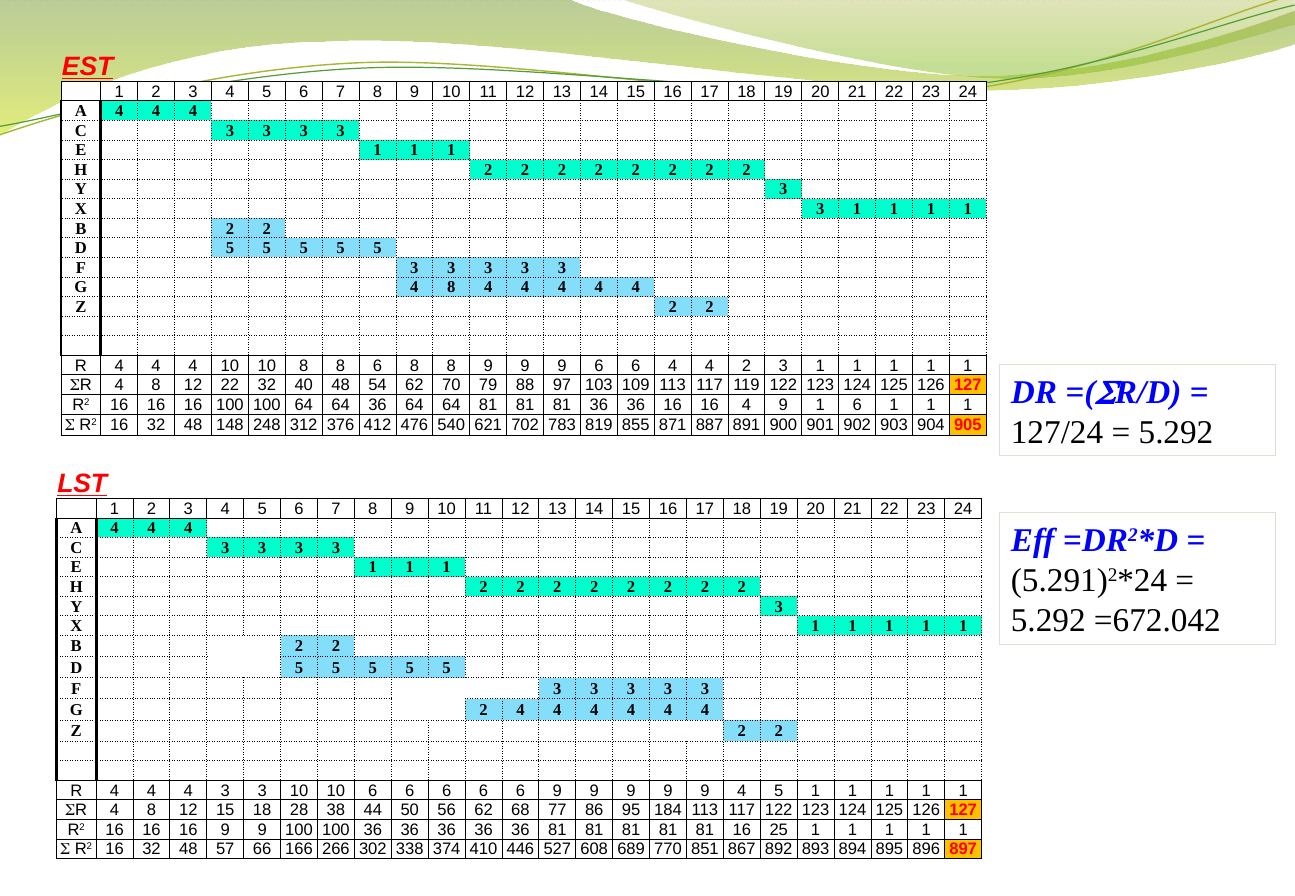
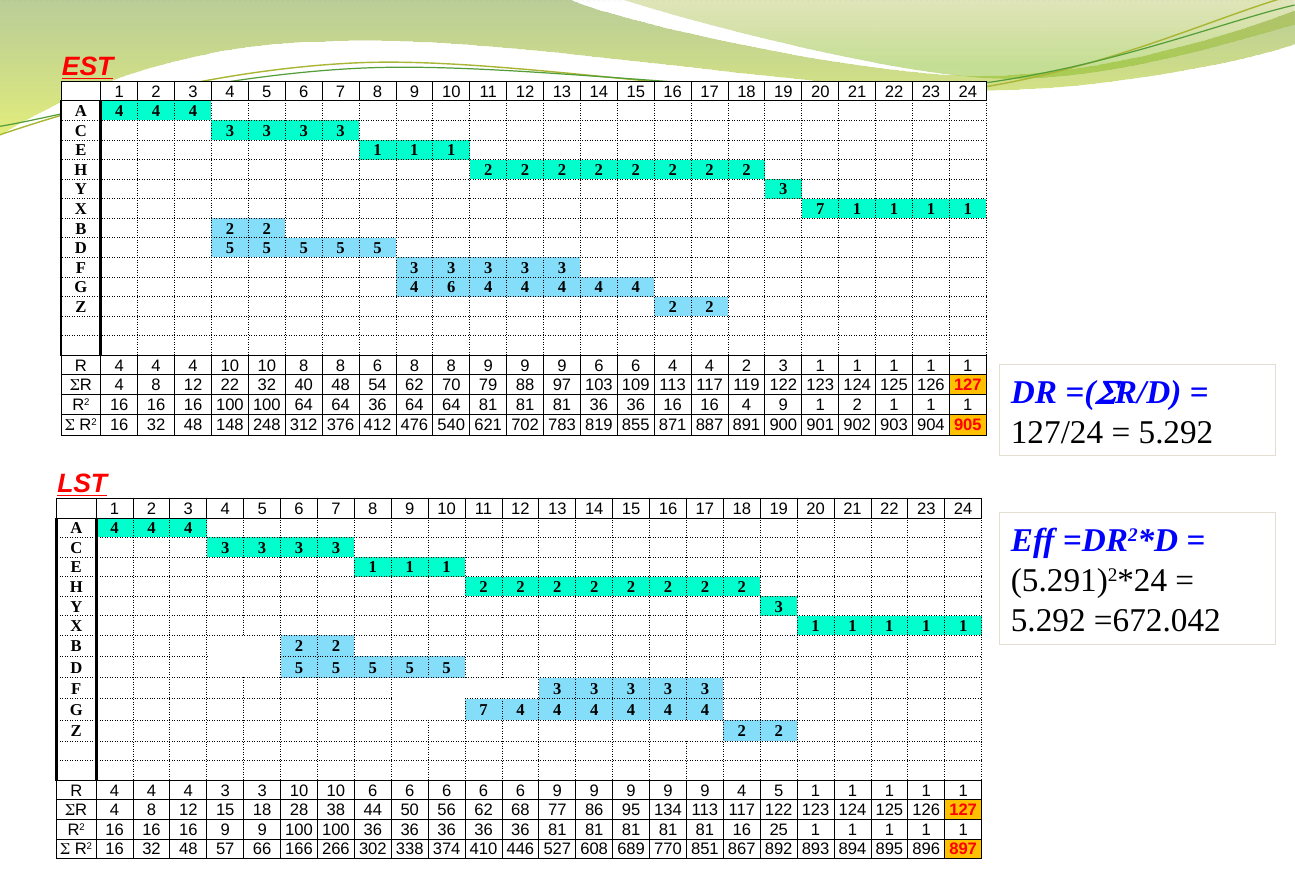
X 3: 3 -> 7
G 4 8: 8 -> 6
9 1 6: 6 -> 2
G 2: 2 -> 7
184: 184 -> 134
